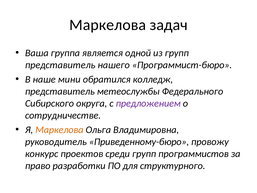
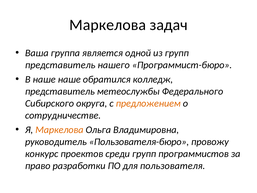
наше мини: мини -> наше
предложением colour: purple -> orange
Приведенному-бюро: Приведенному-бюро -> Пользователя-бюро
структурного: структурного -> пользователя
